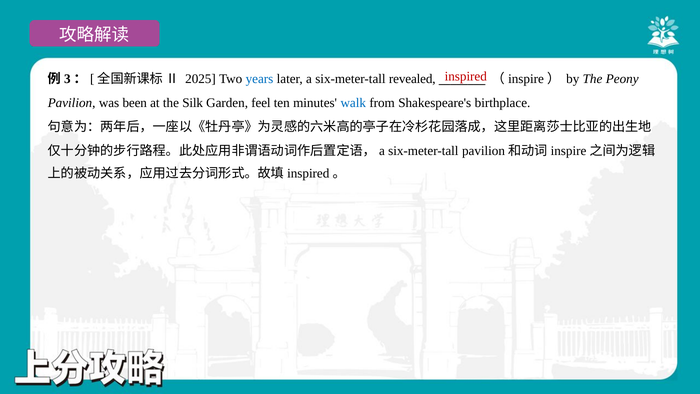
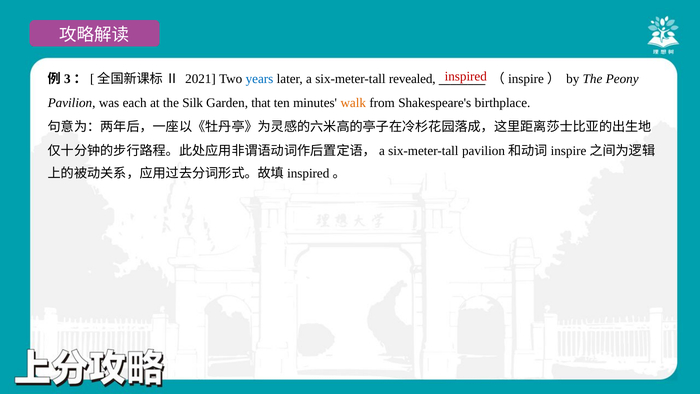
2025: 2025 -> 2021
been: been -> each
feel: feel -> that
walk colour: blue -> orange
